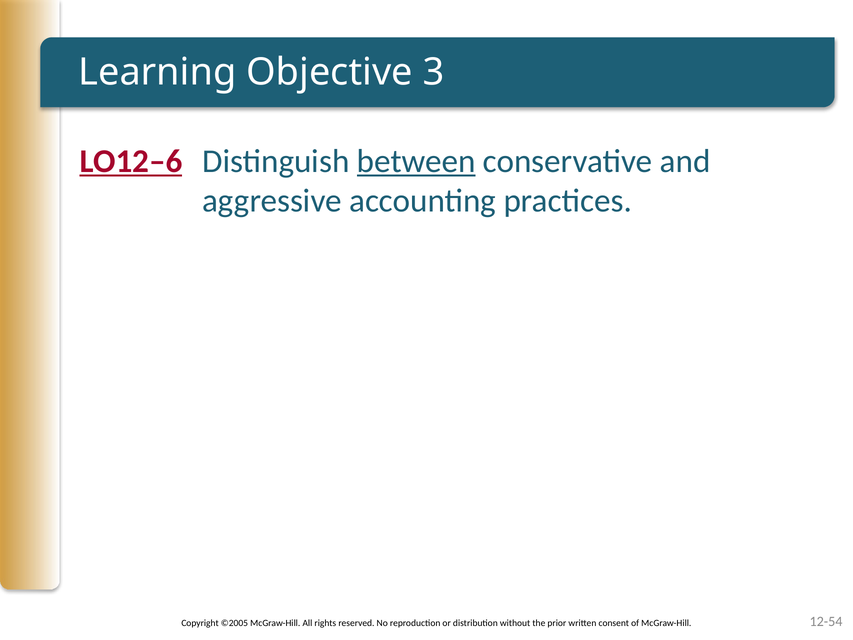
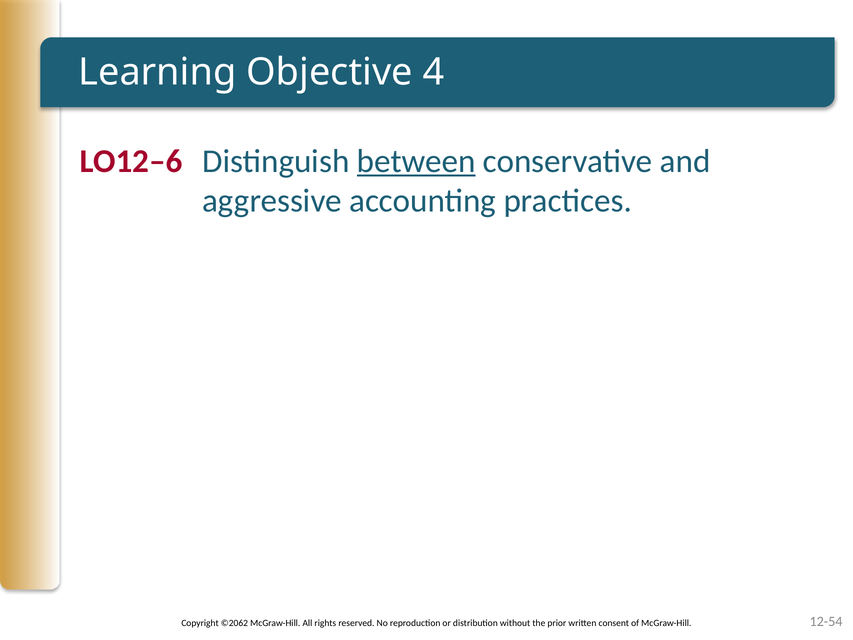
3: 3 -> 4
LO12–6 underline: present -> none
©2005: ©2005 -> ©2062
